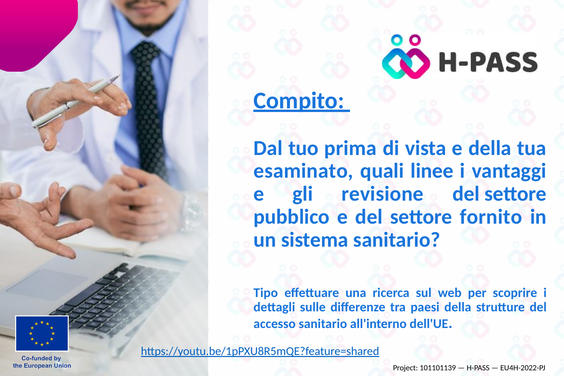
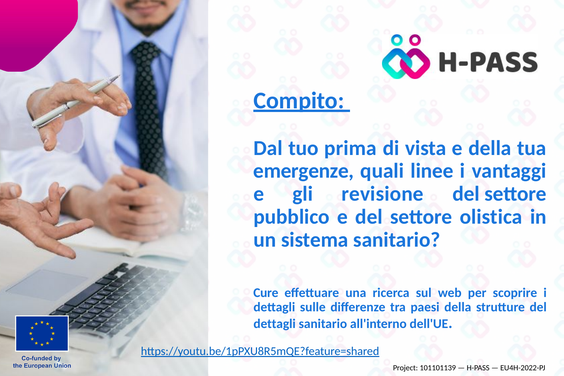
esaminato: esaminato -> emergenze
fornito: fornito -> olistica
Tipo: Tipo -> Cure
accesso at (275, 324): accesso -> dettagli
